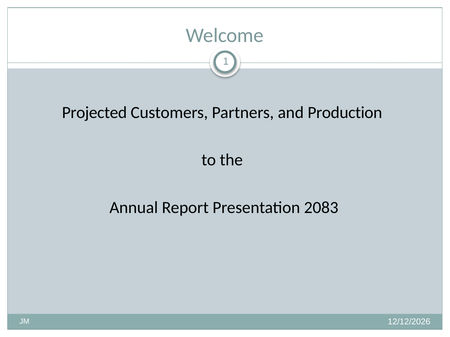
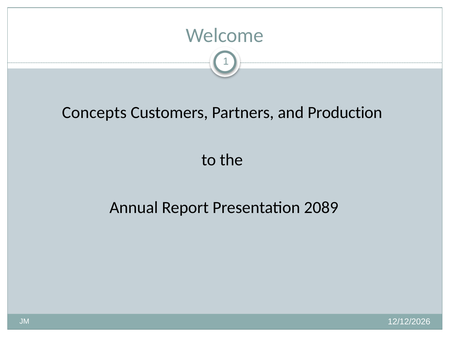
Projected: Projected -> Concepts
2083: 2083 -> 2089
